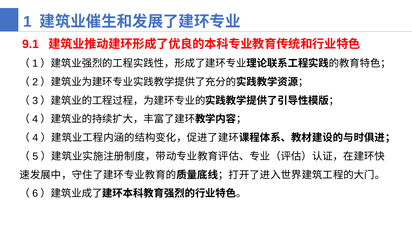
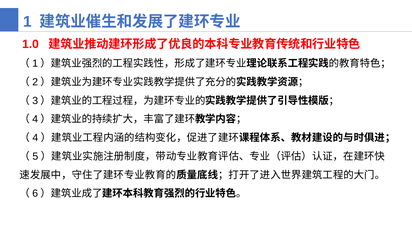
9.1: 9.1 -> 1.0
